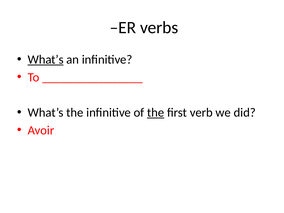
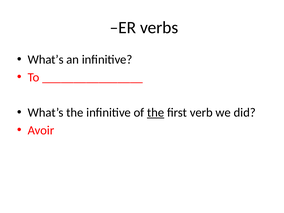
What’s at (46, 60) underline: present -> none
